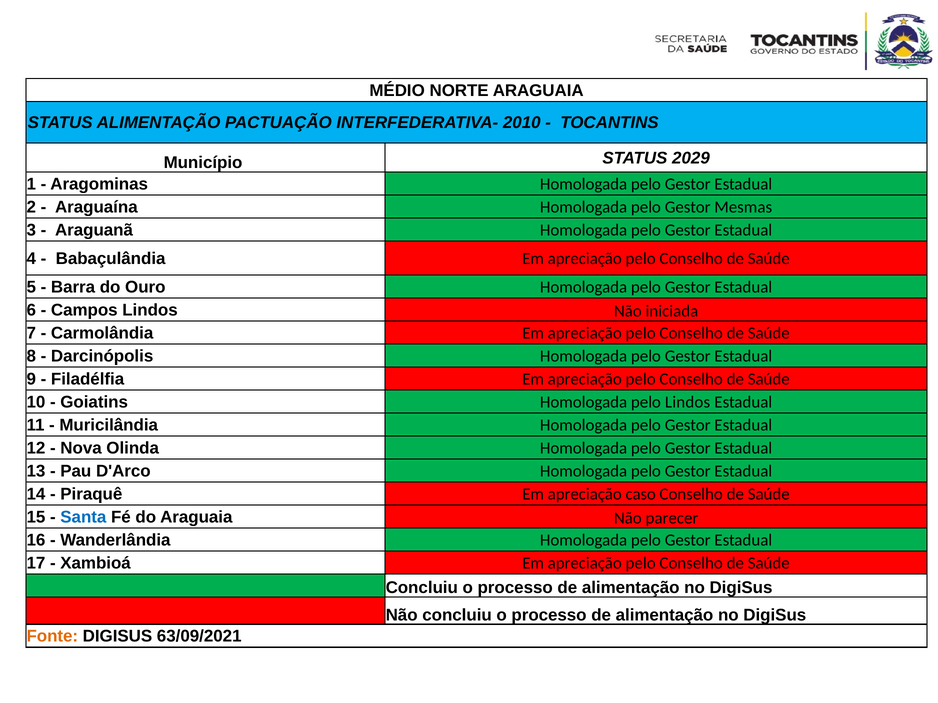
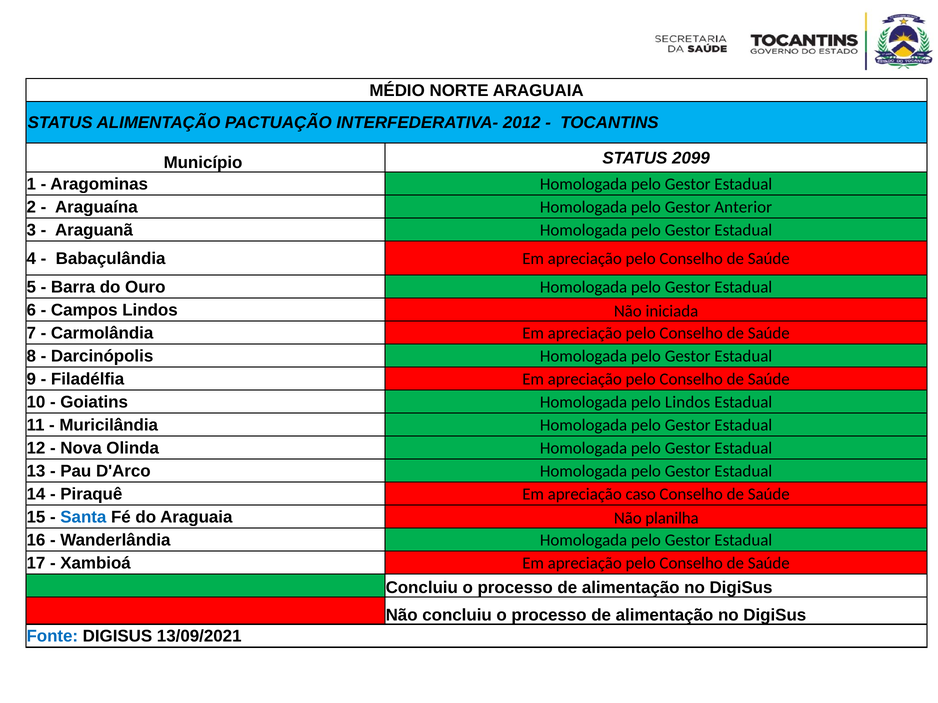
2010: 2010 -> 2012
2029: 2029 -> 2099
Mesmas: Mesmas -> Anterior
parecer: parecer -> planilha
Fonte colour: orange -> blue
63/09/2021: 63/09/2021 -> 13/09/2021
